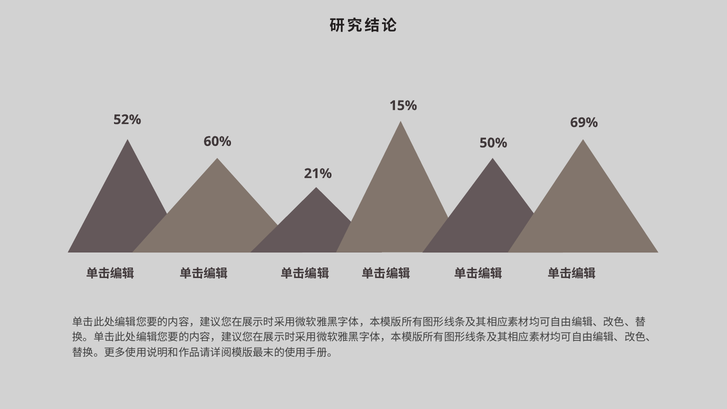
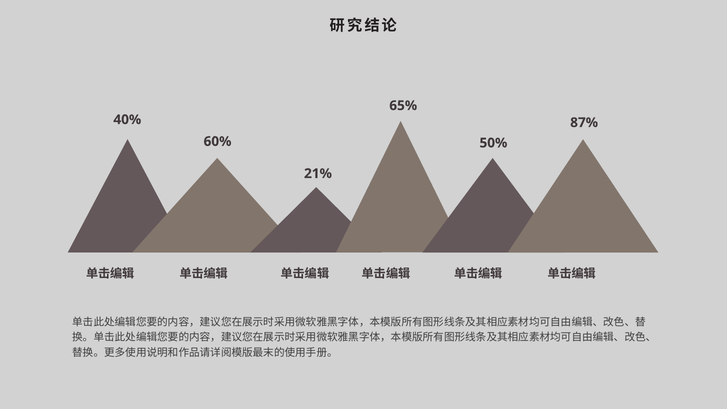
15%: 15% -> 65%
52%: 52% -> 40%
69%: 69% -> 87%
